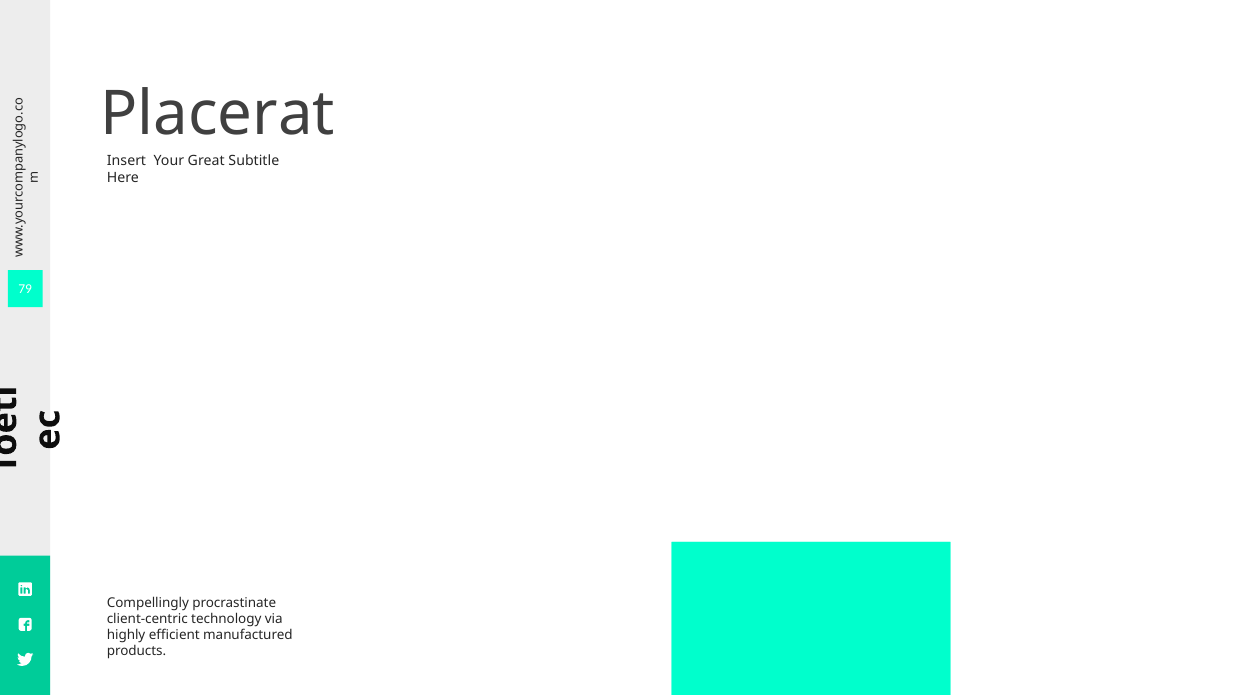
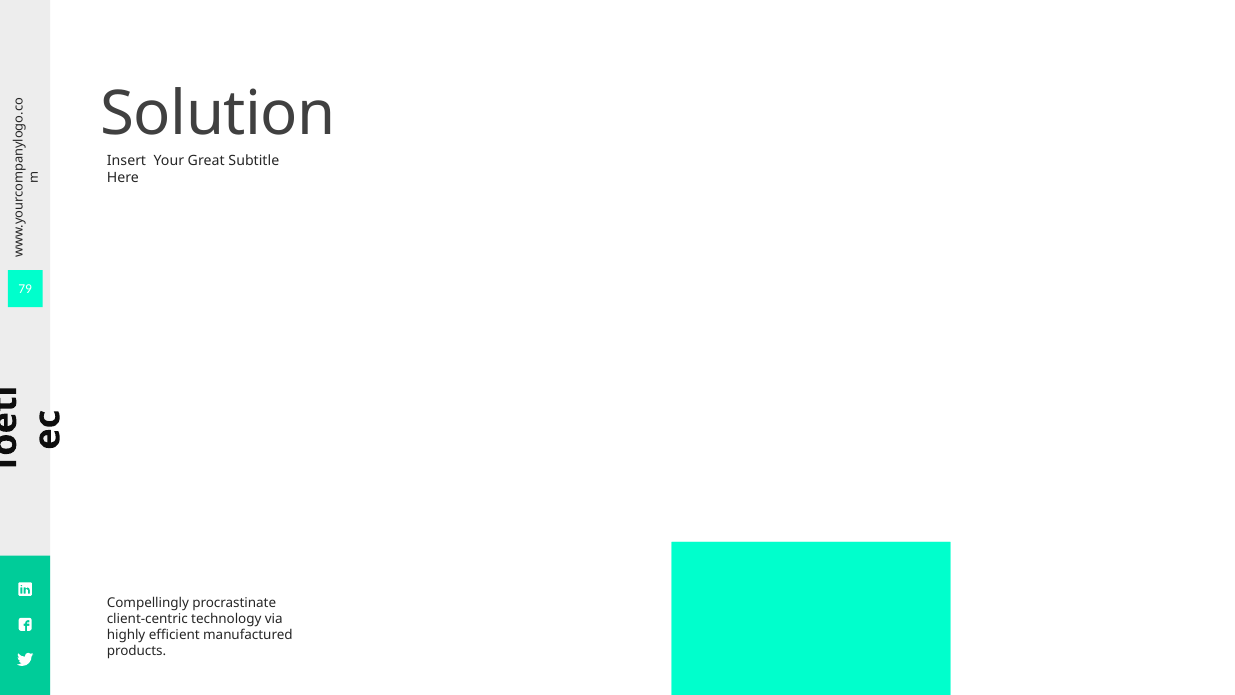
Placerat: Placerat -> Solution
